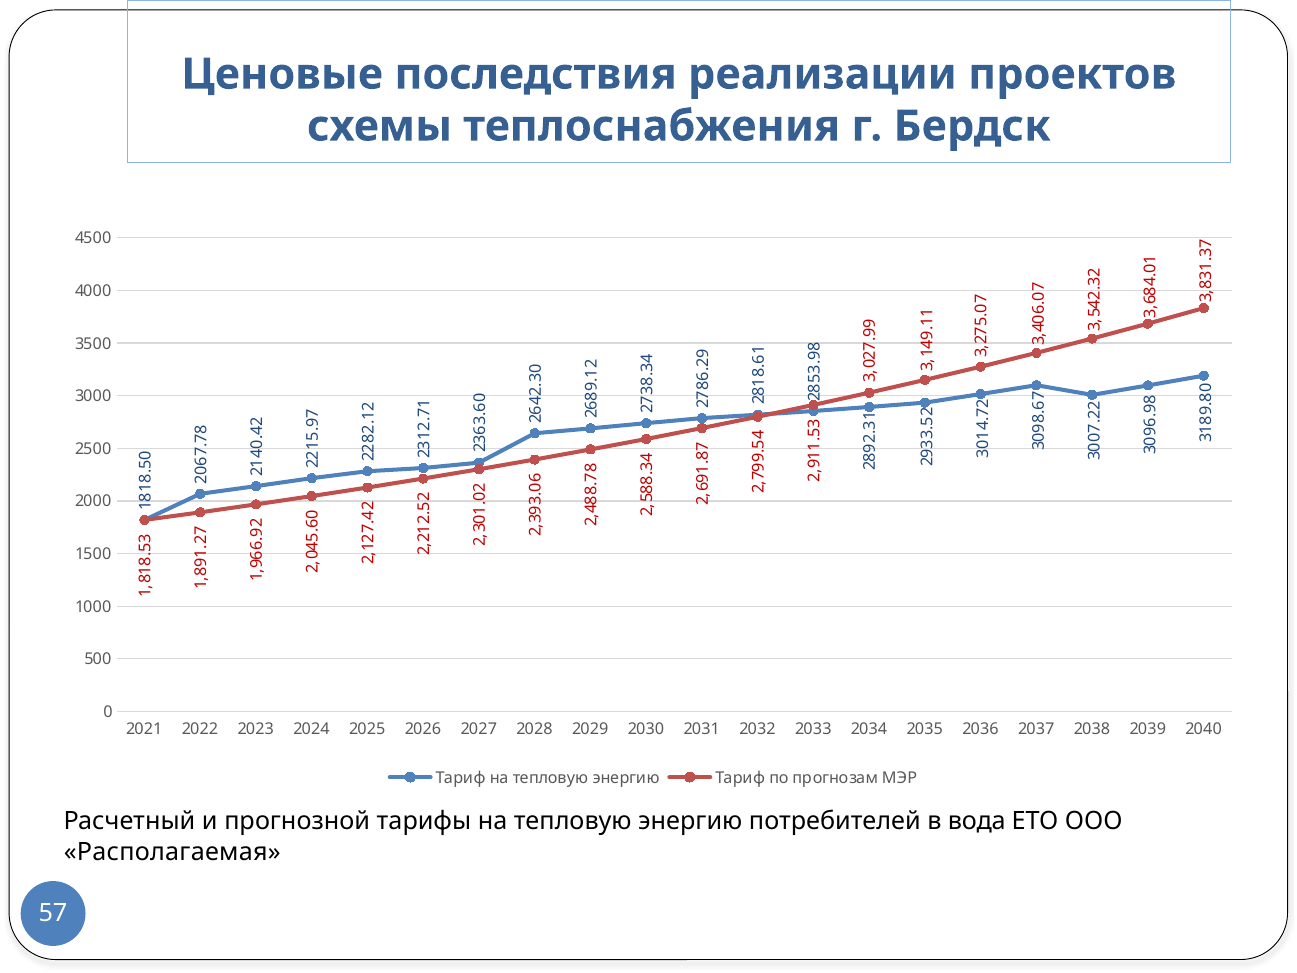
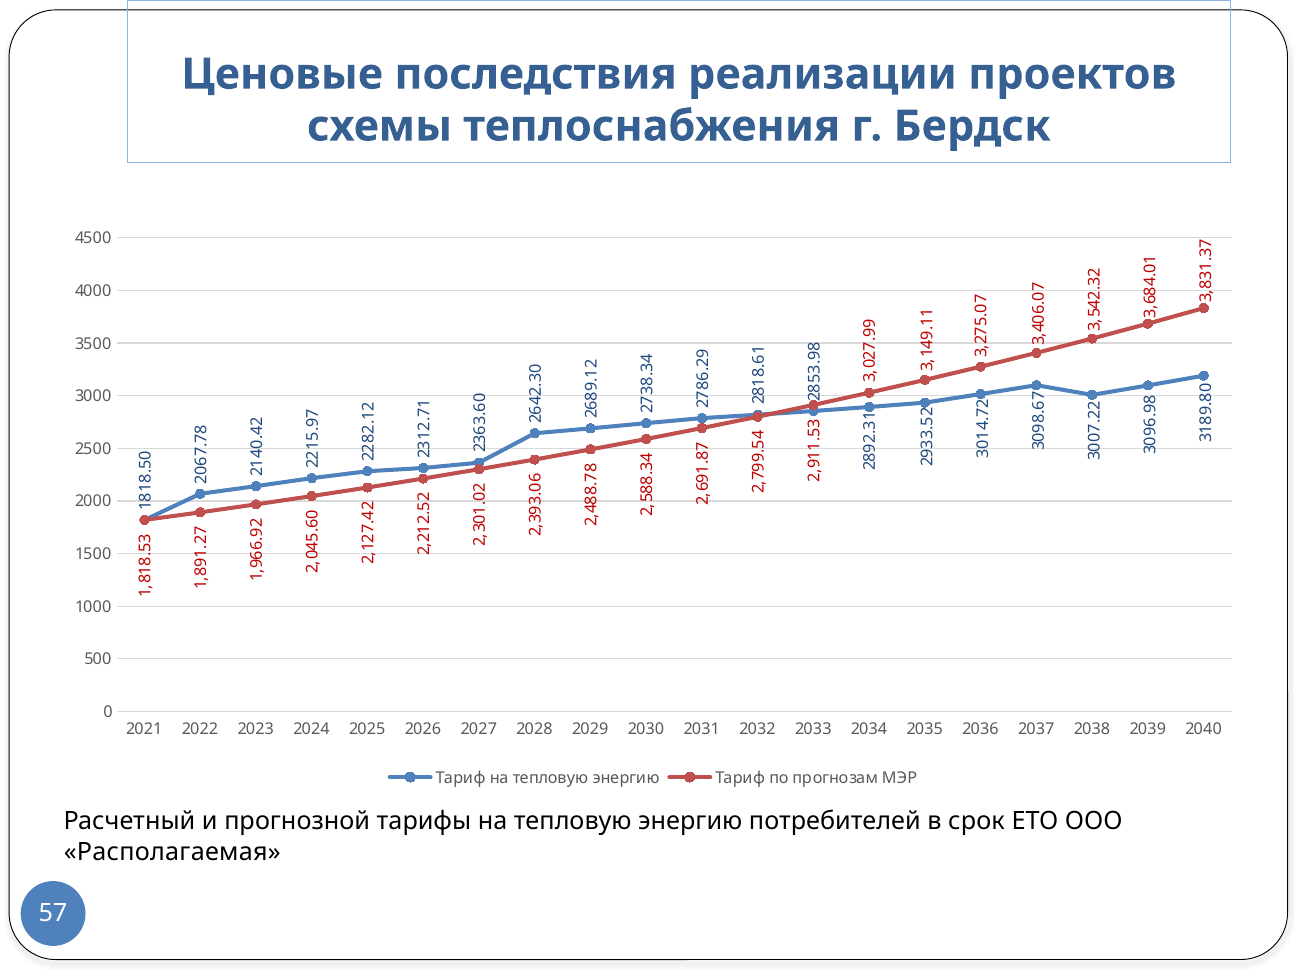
вода: вода -> срок
